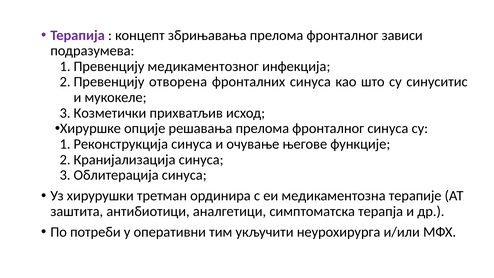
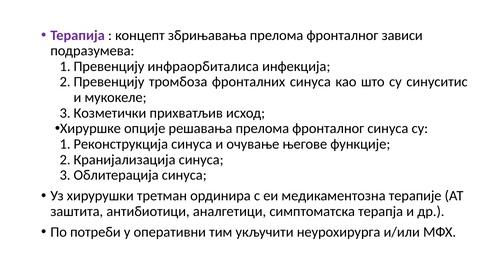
медикаментозног: медикаментозног -> инфраорбиталиса
отворена: отворена -> тромбоза
